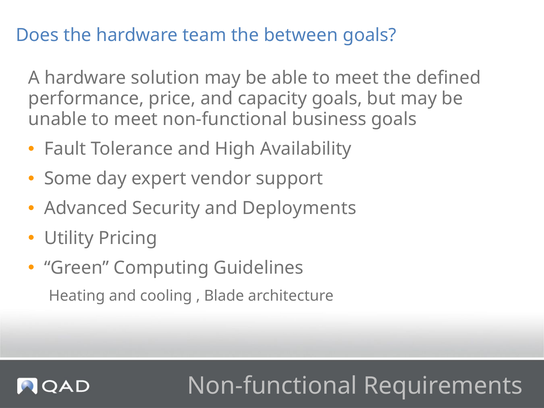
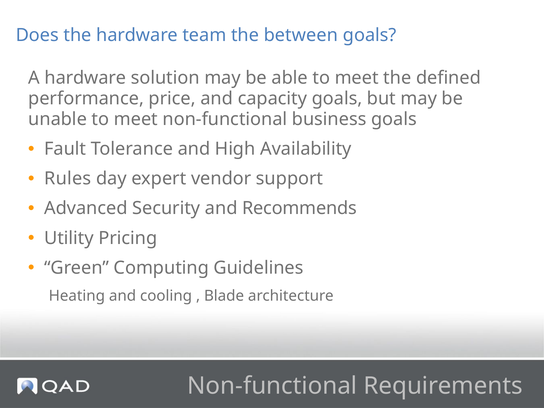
Some: Some -> Rules
Deployments: Deployments -> Recommends
